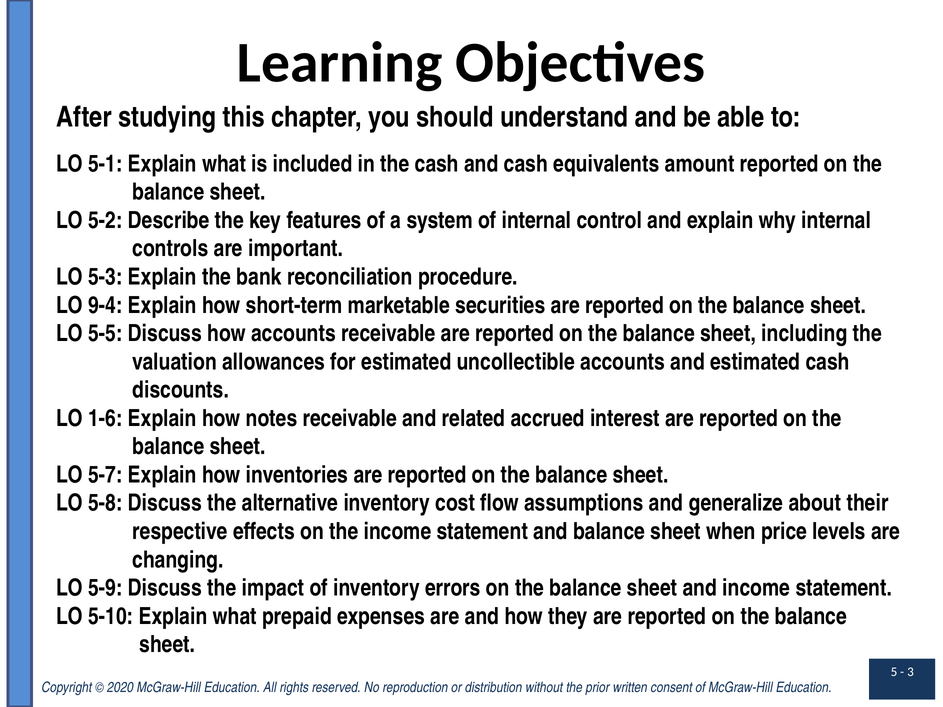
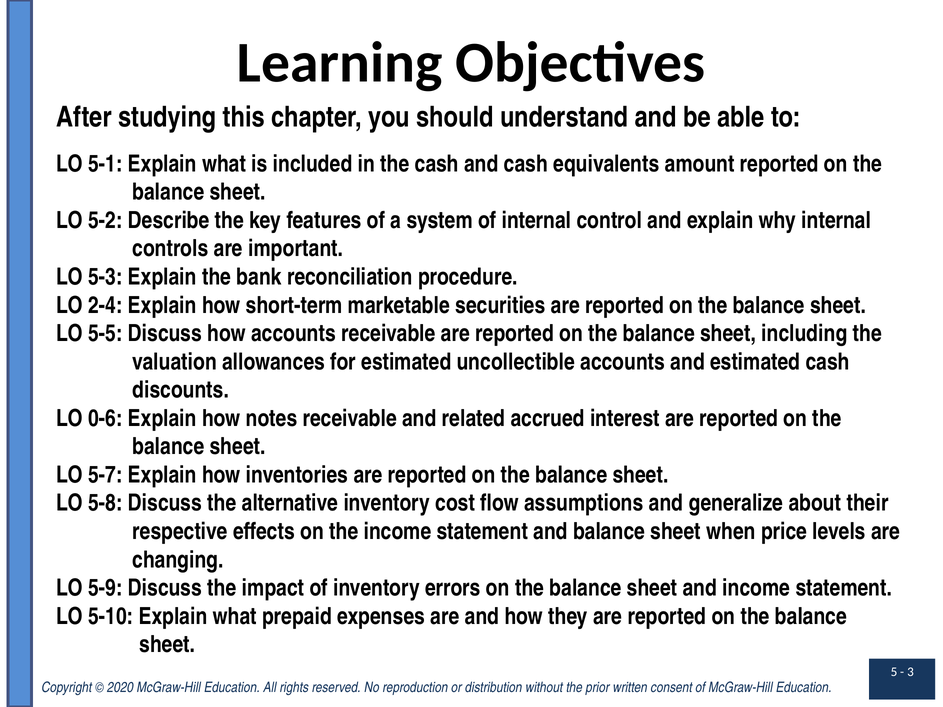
9-4: 9-4 -> 2-4
1-6: 1-6 -> 0-6
